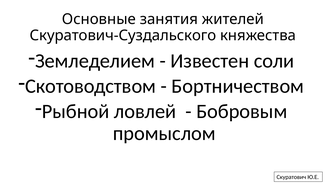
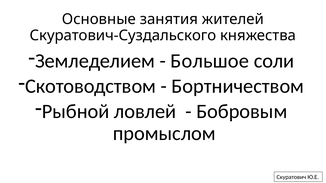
Известен: Известен -> Большое
